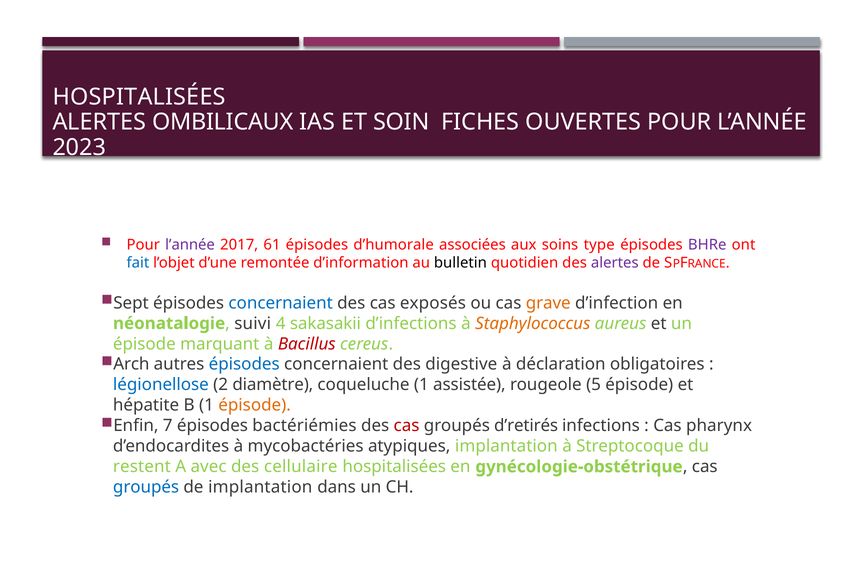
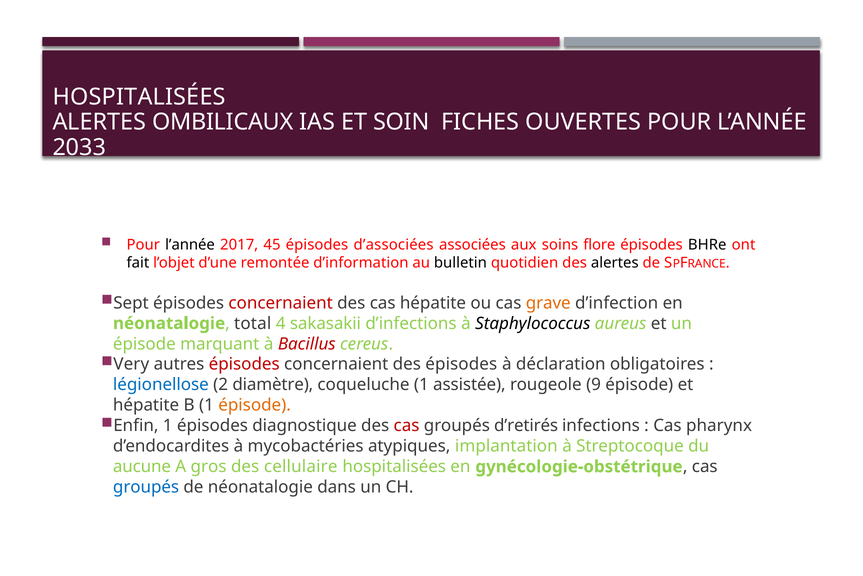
2023: 2023 -> 2033
l’année at (190, 244) colour: purple -> black
61: 61 -> 45
d’humorale: d’humorale -> d’associées
type: type -> flore
BHRe colour: purple -> black
fait colour: blue -> black
alertes at (615, 262) colour: purple -> black
concernaient at (281, 303) colour: blue -> red
cas exposés: exposés -> hépatite
suivi: suivi -> total
Staphylococcus colour: orange -> black
Arch: Arch -> Very
épisodes at (244, 364) colour: blue -> red
des digestive: digestive -> épisodes
5: 5 -> 9
Enfin 7: 7 -> 1
bactériémies: bactériémies -> diagnostique
restent: restent -> aucune
avec: avec -> gros
de implantation: implantation -> néonatalogie
